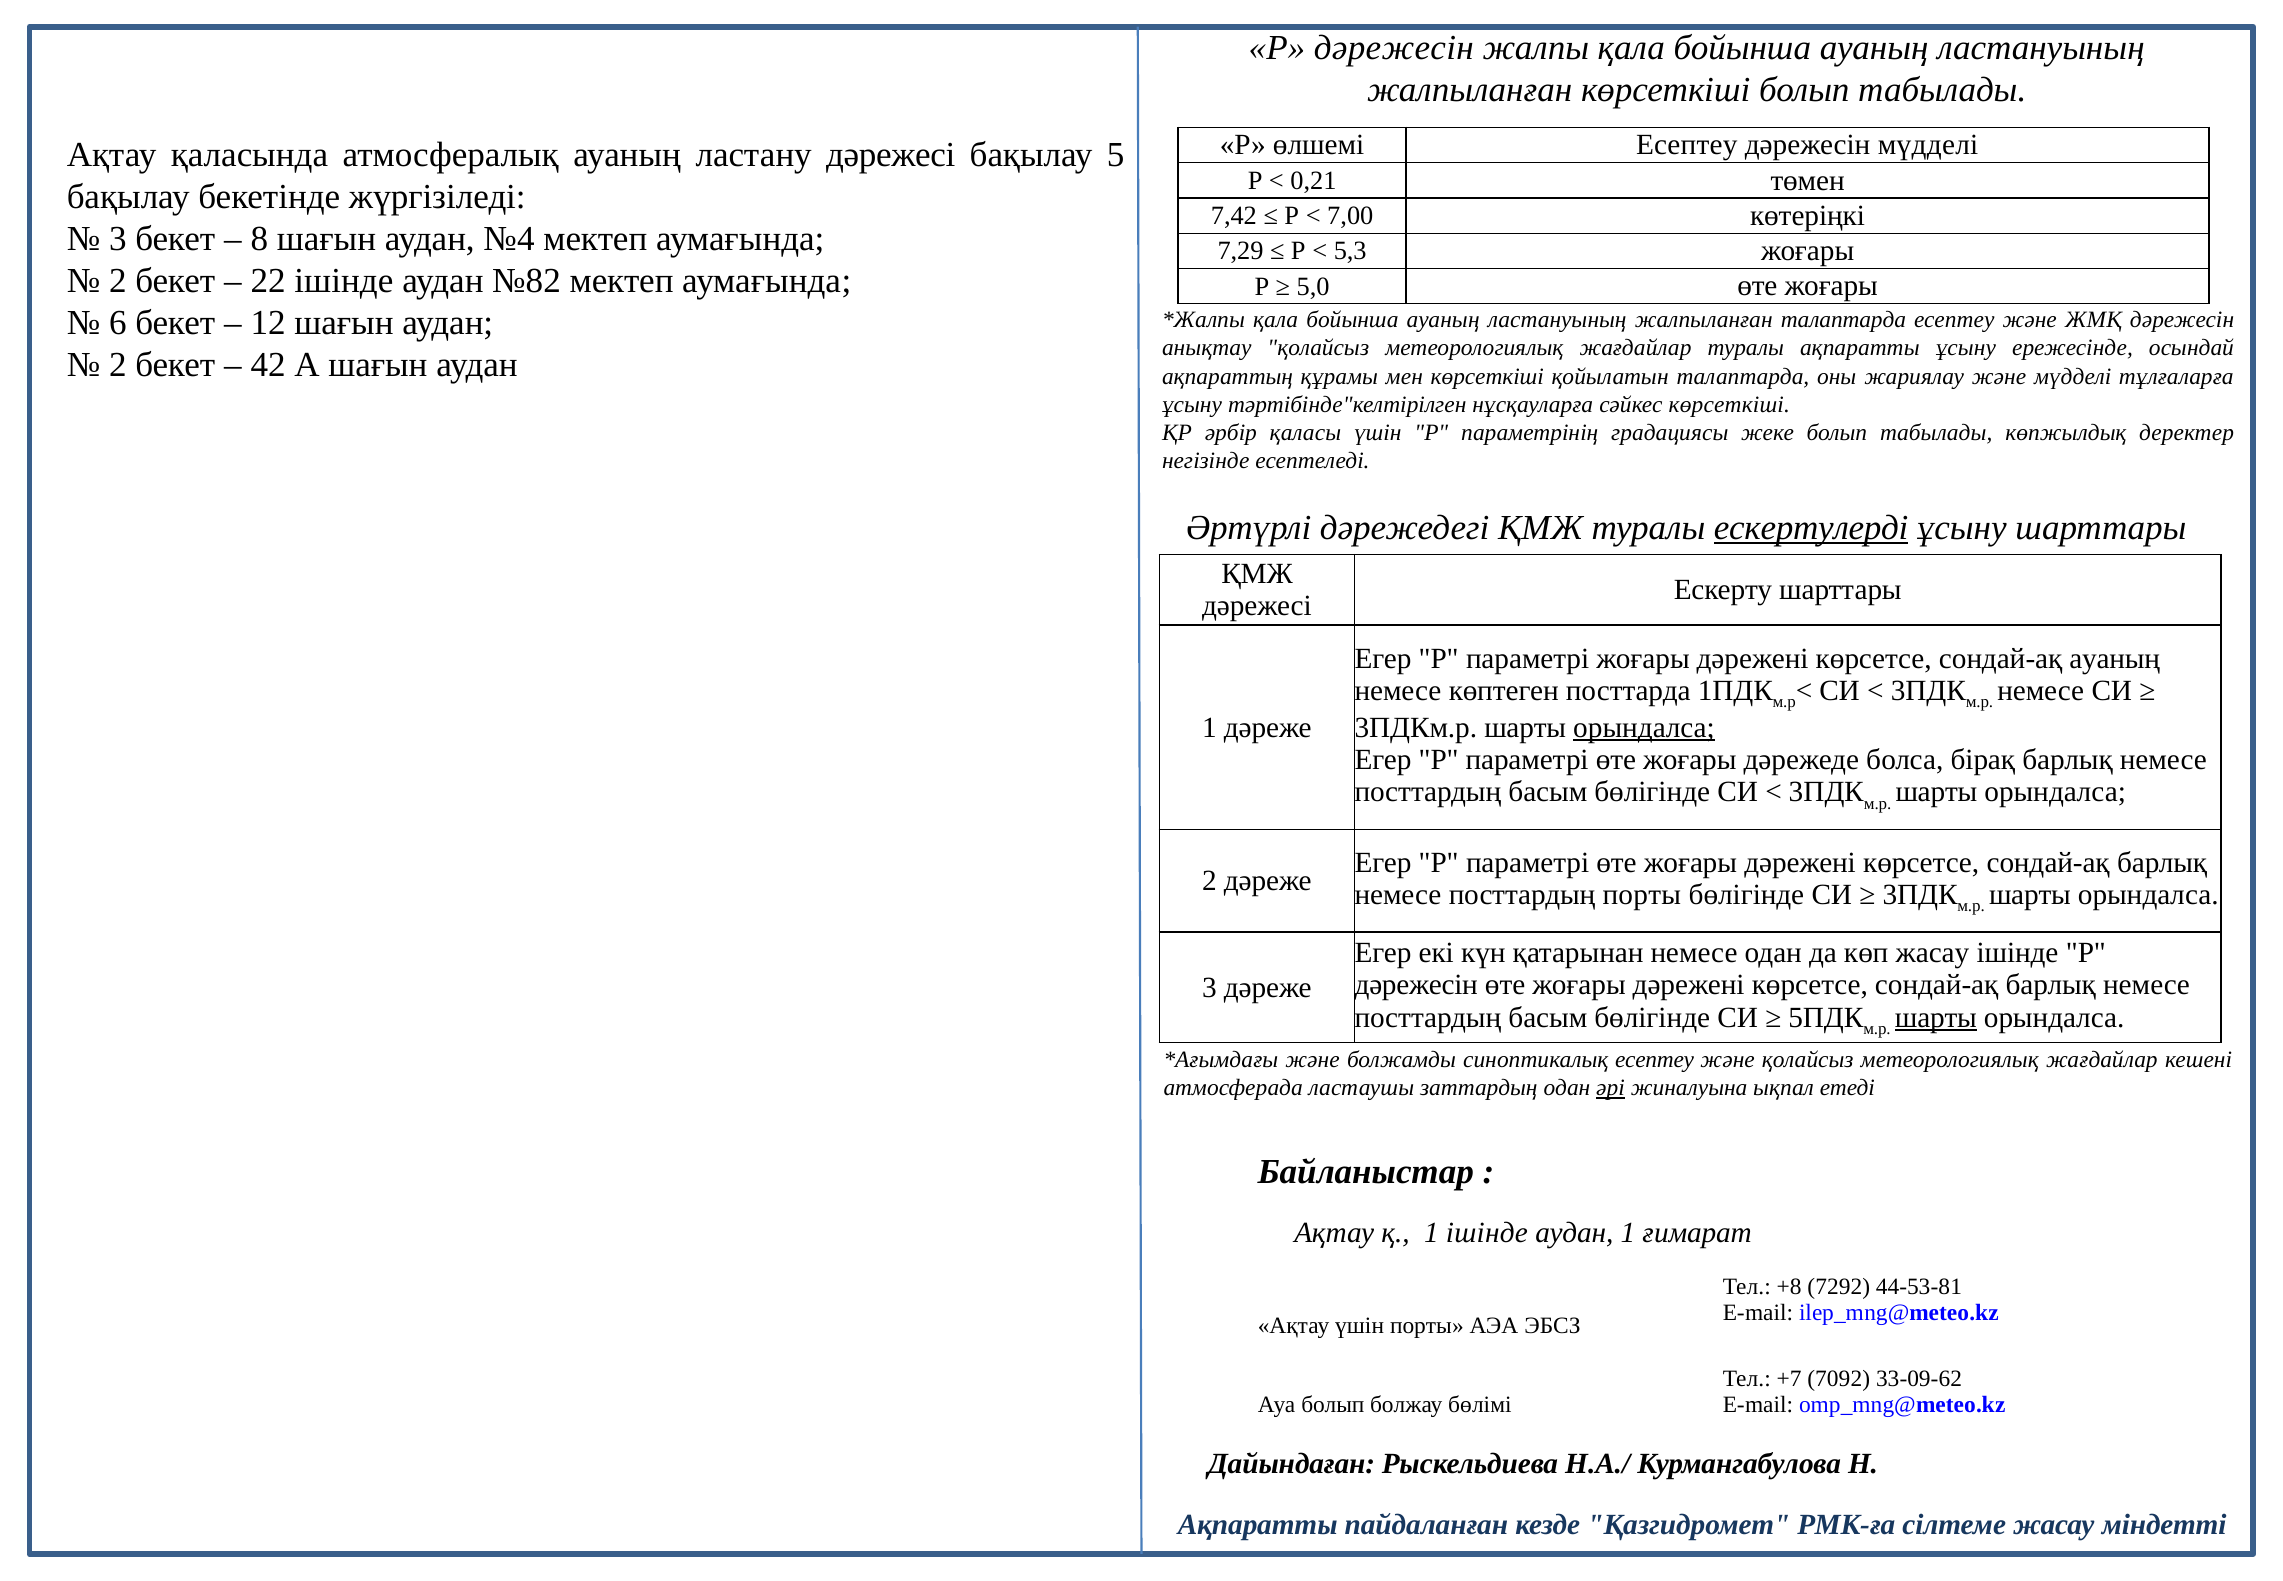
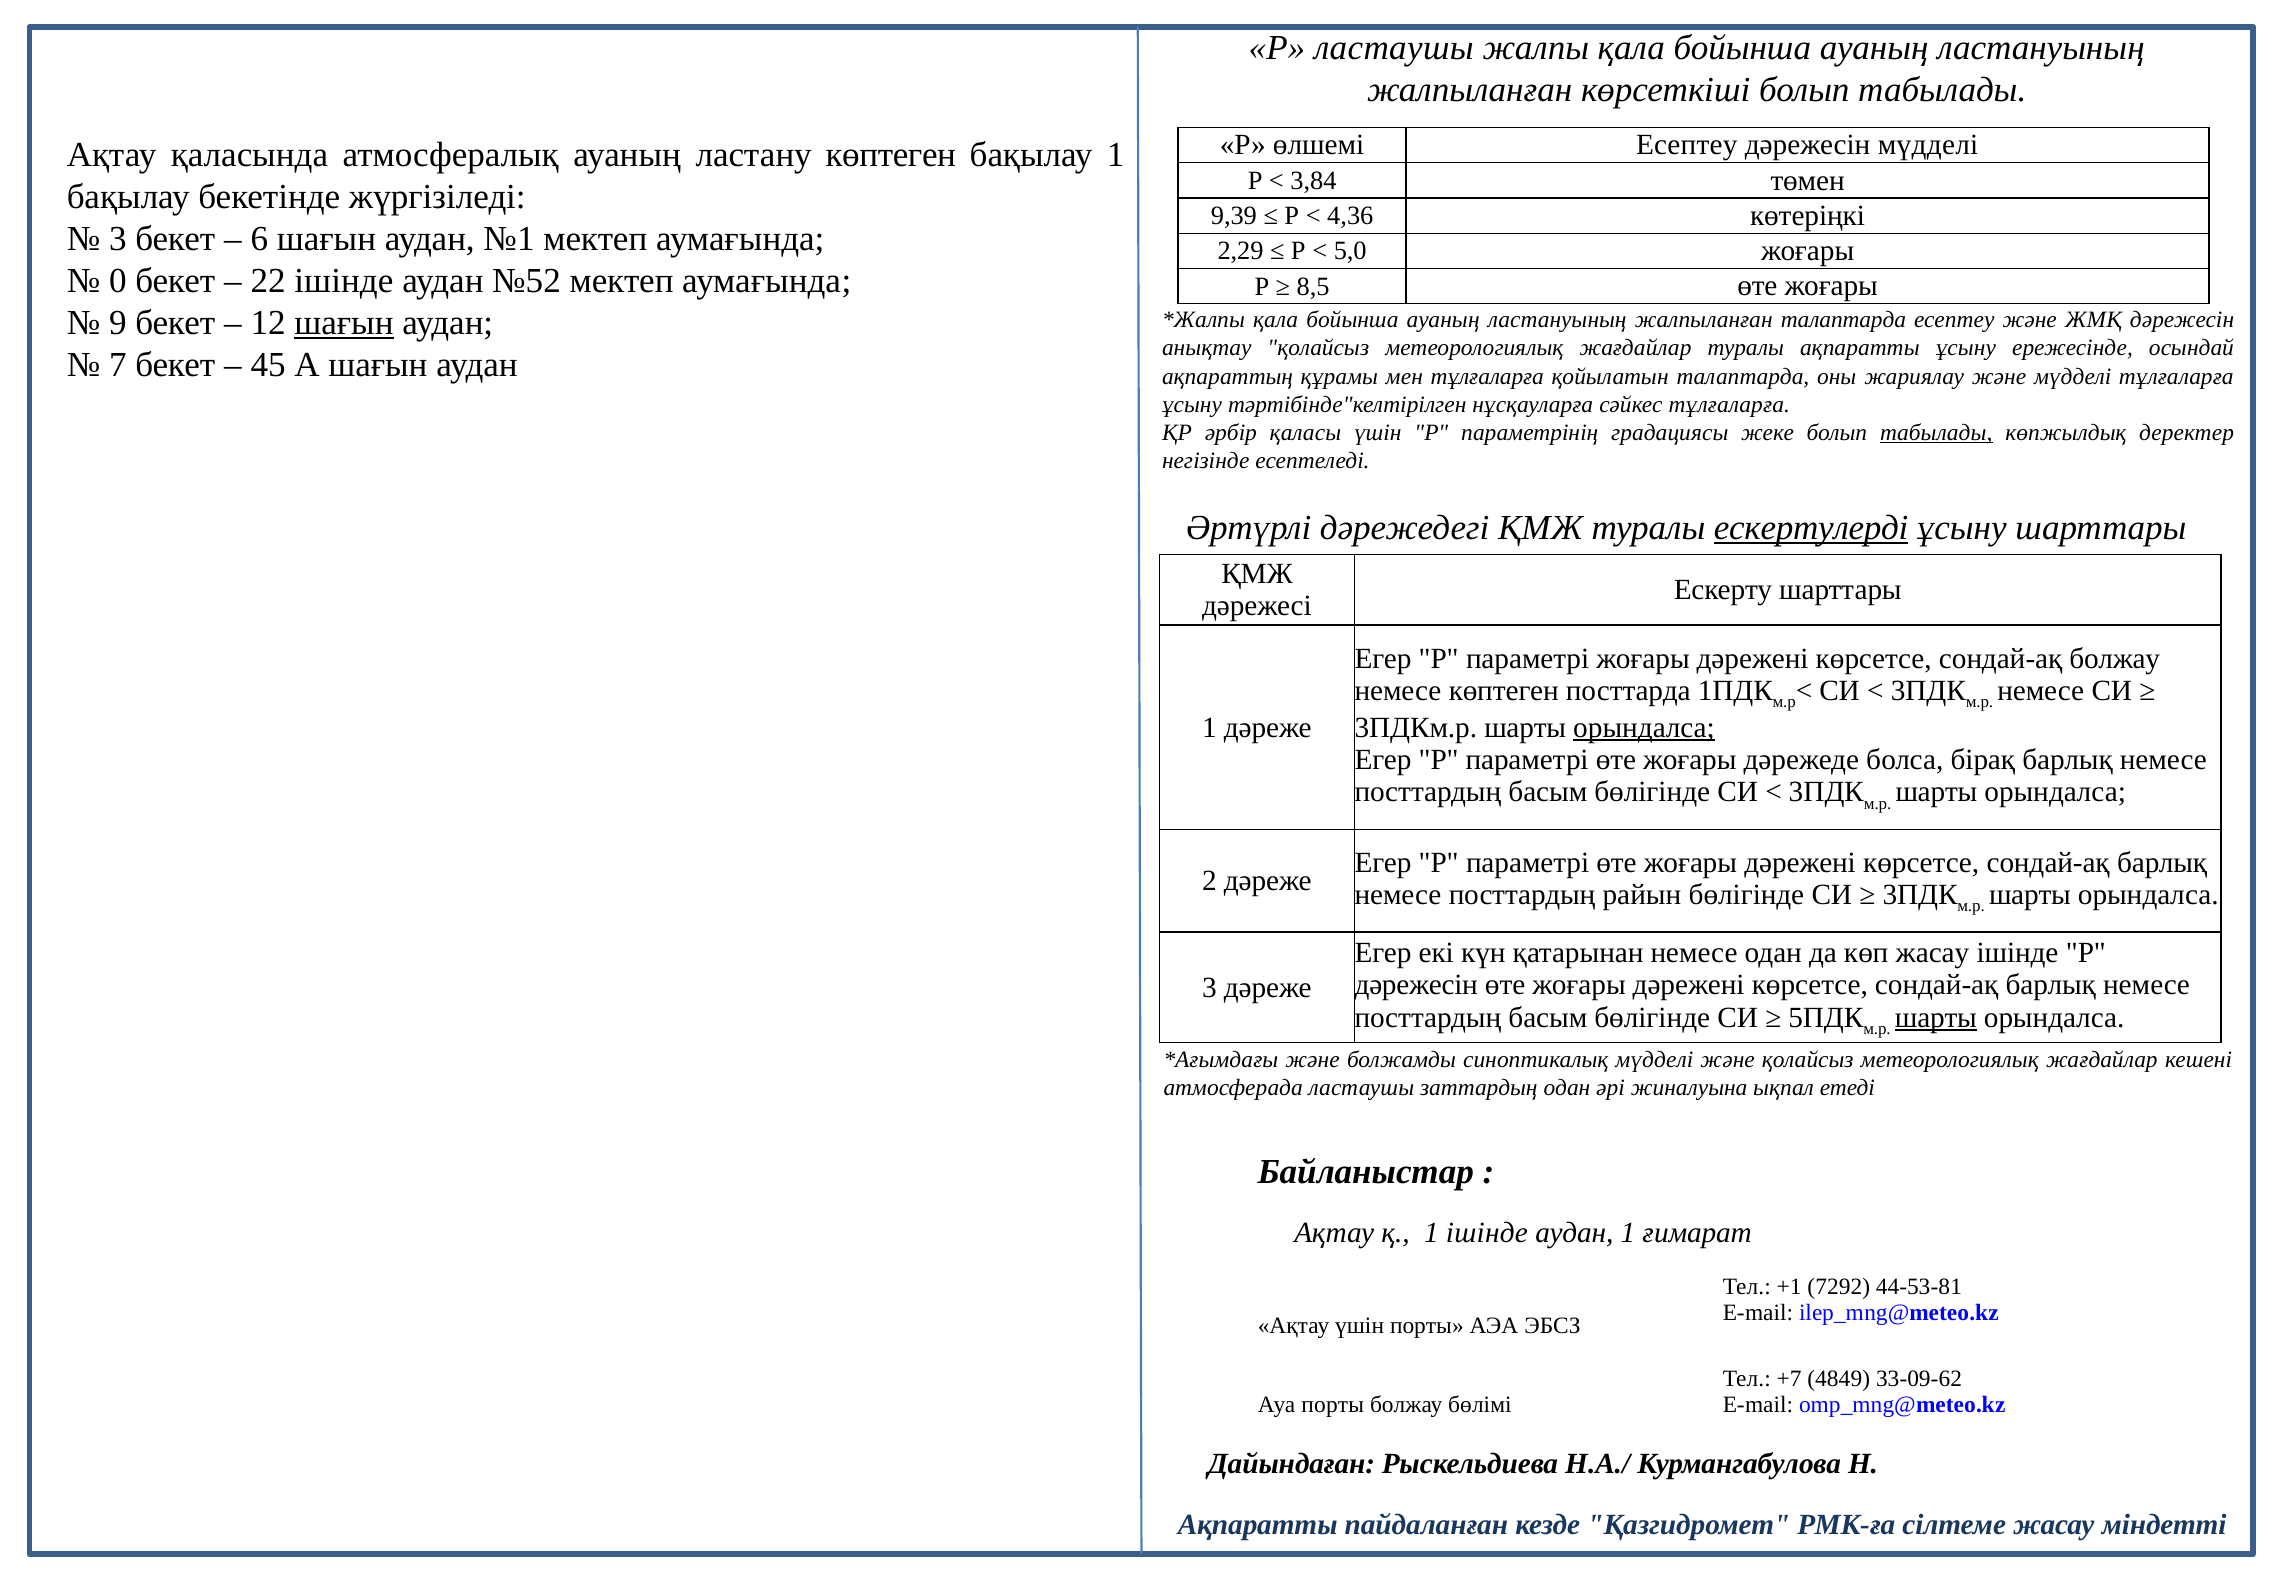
дәрежесін at (1394, 48): дәрежесін -> ластаушы
ластану дәрежесі: дәрежесі -> көптеген
бақылау 5: 5 -> 1
0,21: 0,21 -> 3,84
7,42: 7,42 -> 9,39
7,00: 7,00 -> 4,36
8: 8 -> 6
№4: №4 -> №1
7,29: 7,29 -> 2,29
5,3: 5,3 -> 5,0
2 at (118, 281): 2 -> 0
№82: №82 -> №52
5,0: 5,0 -> 8,5
6: 6 -> 9
шағын at (344, 323) underline: none -> present
2 at (118, 365): 2 -> 7
42: 42 -> 45
мен көрсеткіші: көрсеткіші -> тұлғаларға
сәйкес көрсеткіші: көрсеткіші -> тұлғаларға
табылады at (1936, 432) underline: none -> present
сондай-ақ ауаның: ауаның -> болжау
посттардың порты: порты -> райын
синоптикалық есептеу: есептеу -> мүдделі
әрі underline: present -> none
+8: +8 -> +1
7092: 7092 -> 4849
Ауа болып: болып -> порты
